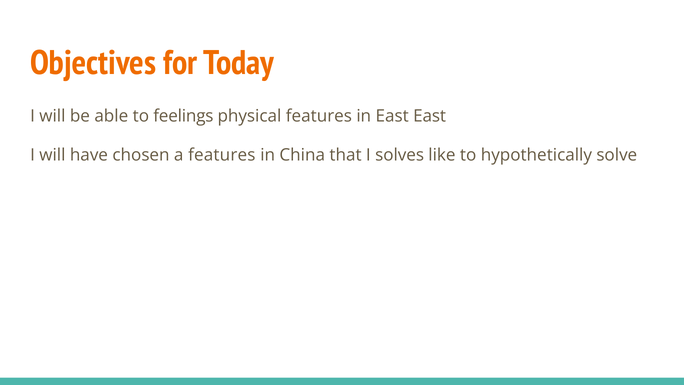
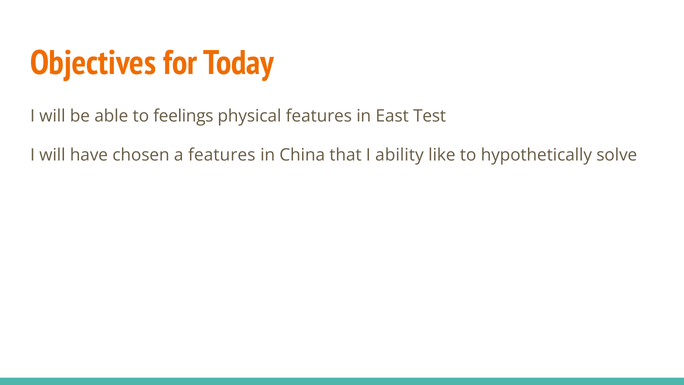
East East: East -> Test
solves: solves -> ability
